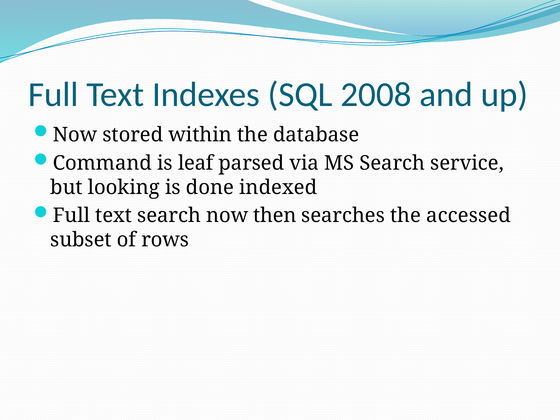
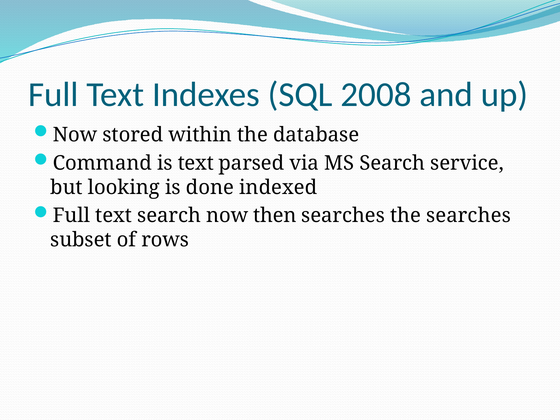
is leaf: leaf -> text
the accessed: accessed -> searches
